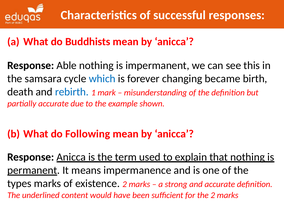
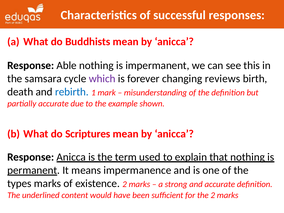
which colour: blue -> purple
became: became -> reviews
Following: Following -> Scriptures
